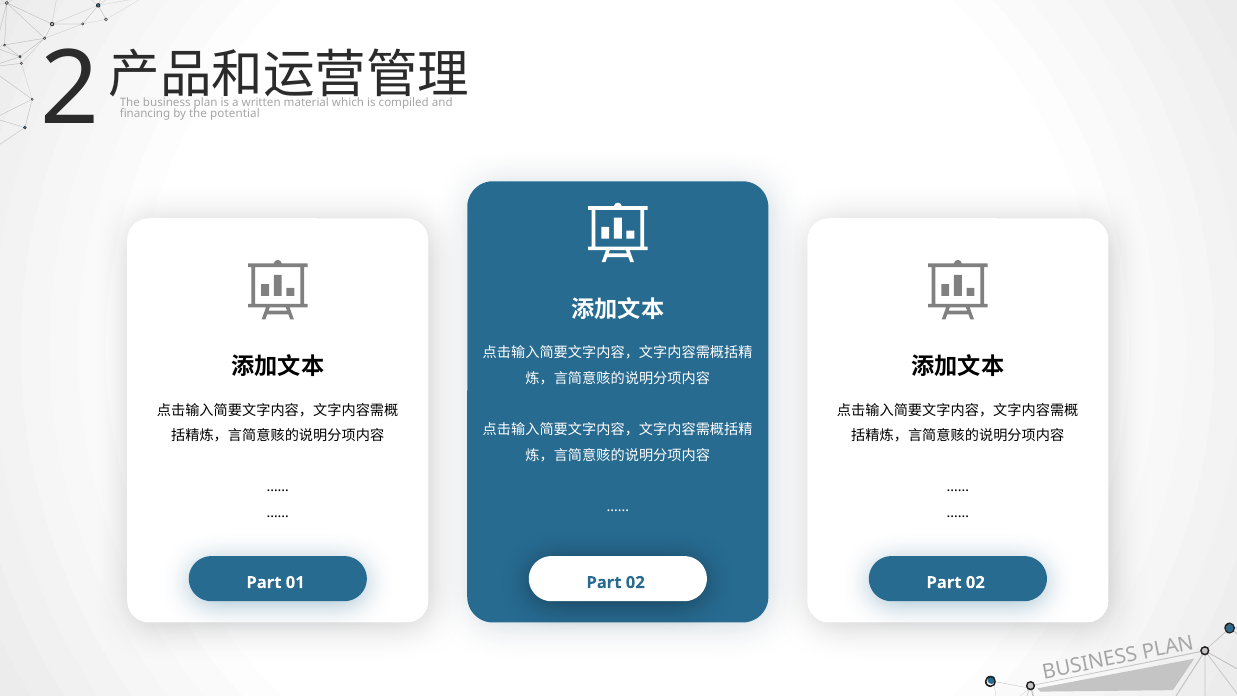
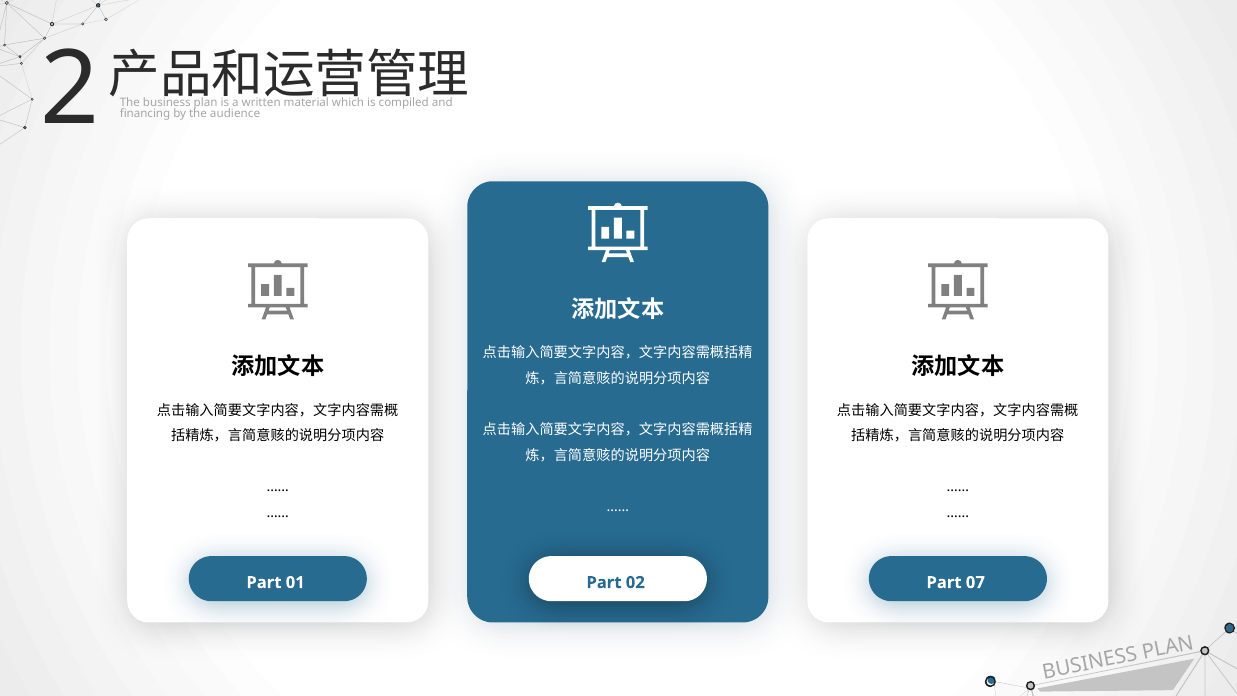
potential: potential -> audience
02 at (975, 582): 02 -> 07
